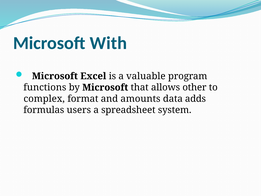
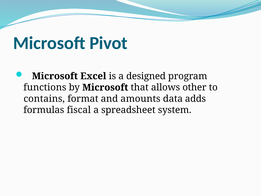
With: With -> Pivot
valuable: valuable -> designed
complex: complex -> contains
users: users -> fiscal
